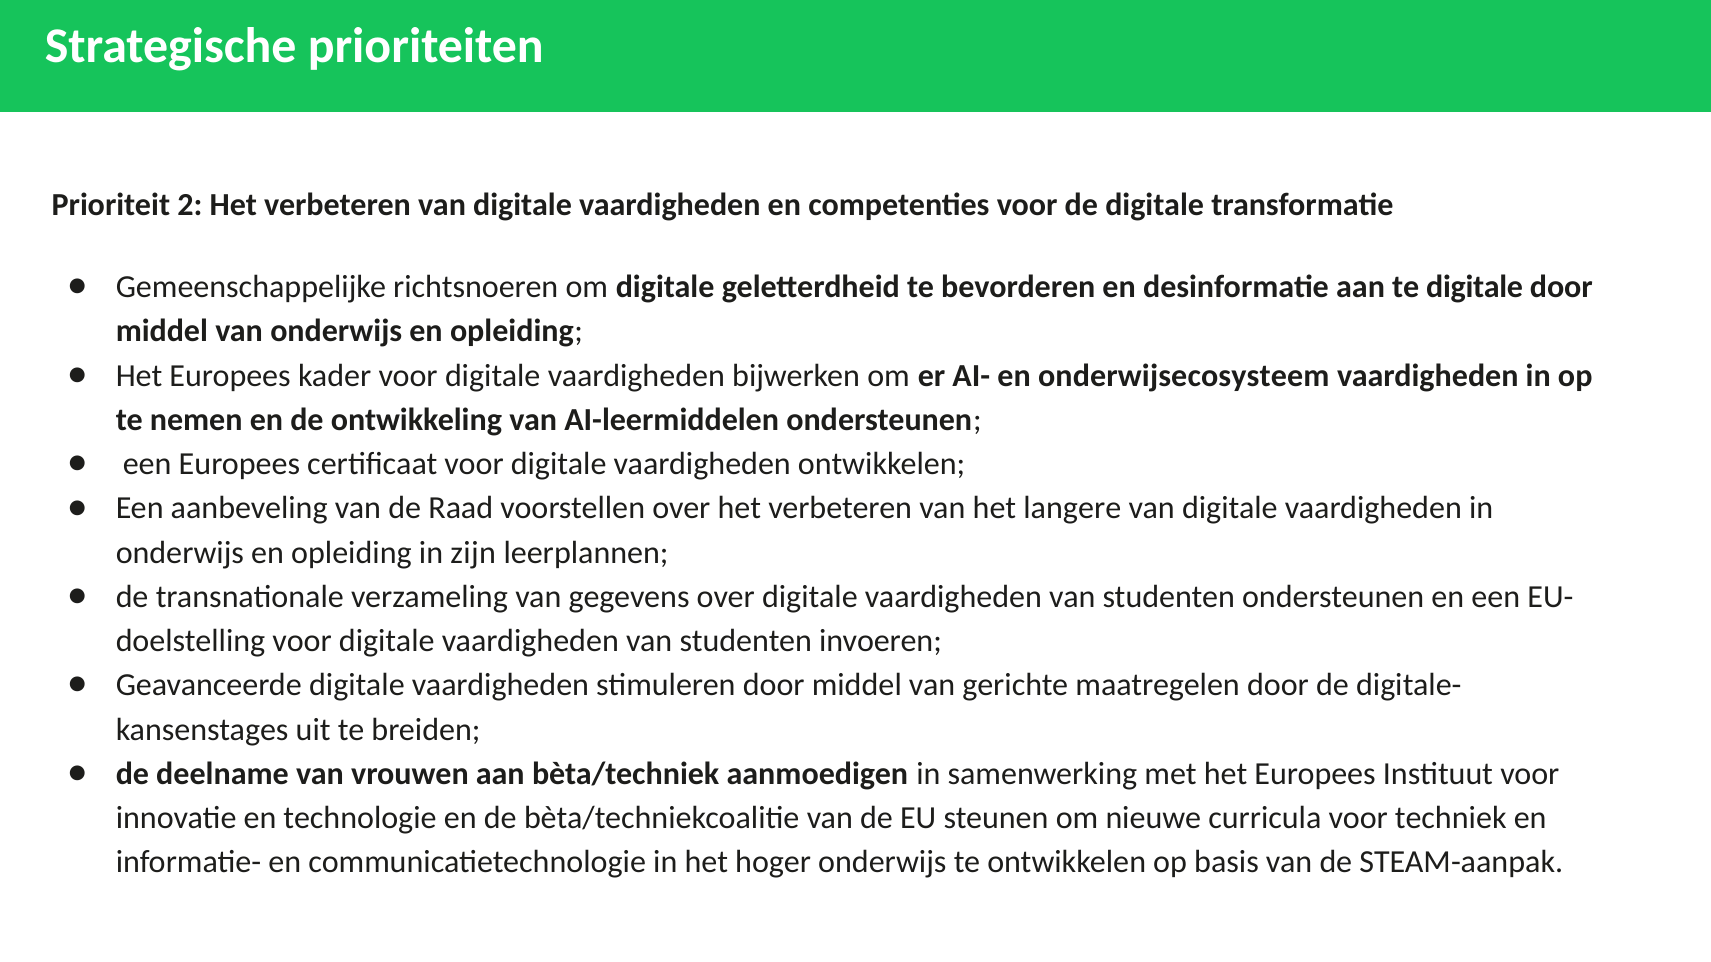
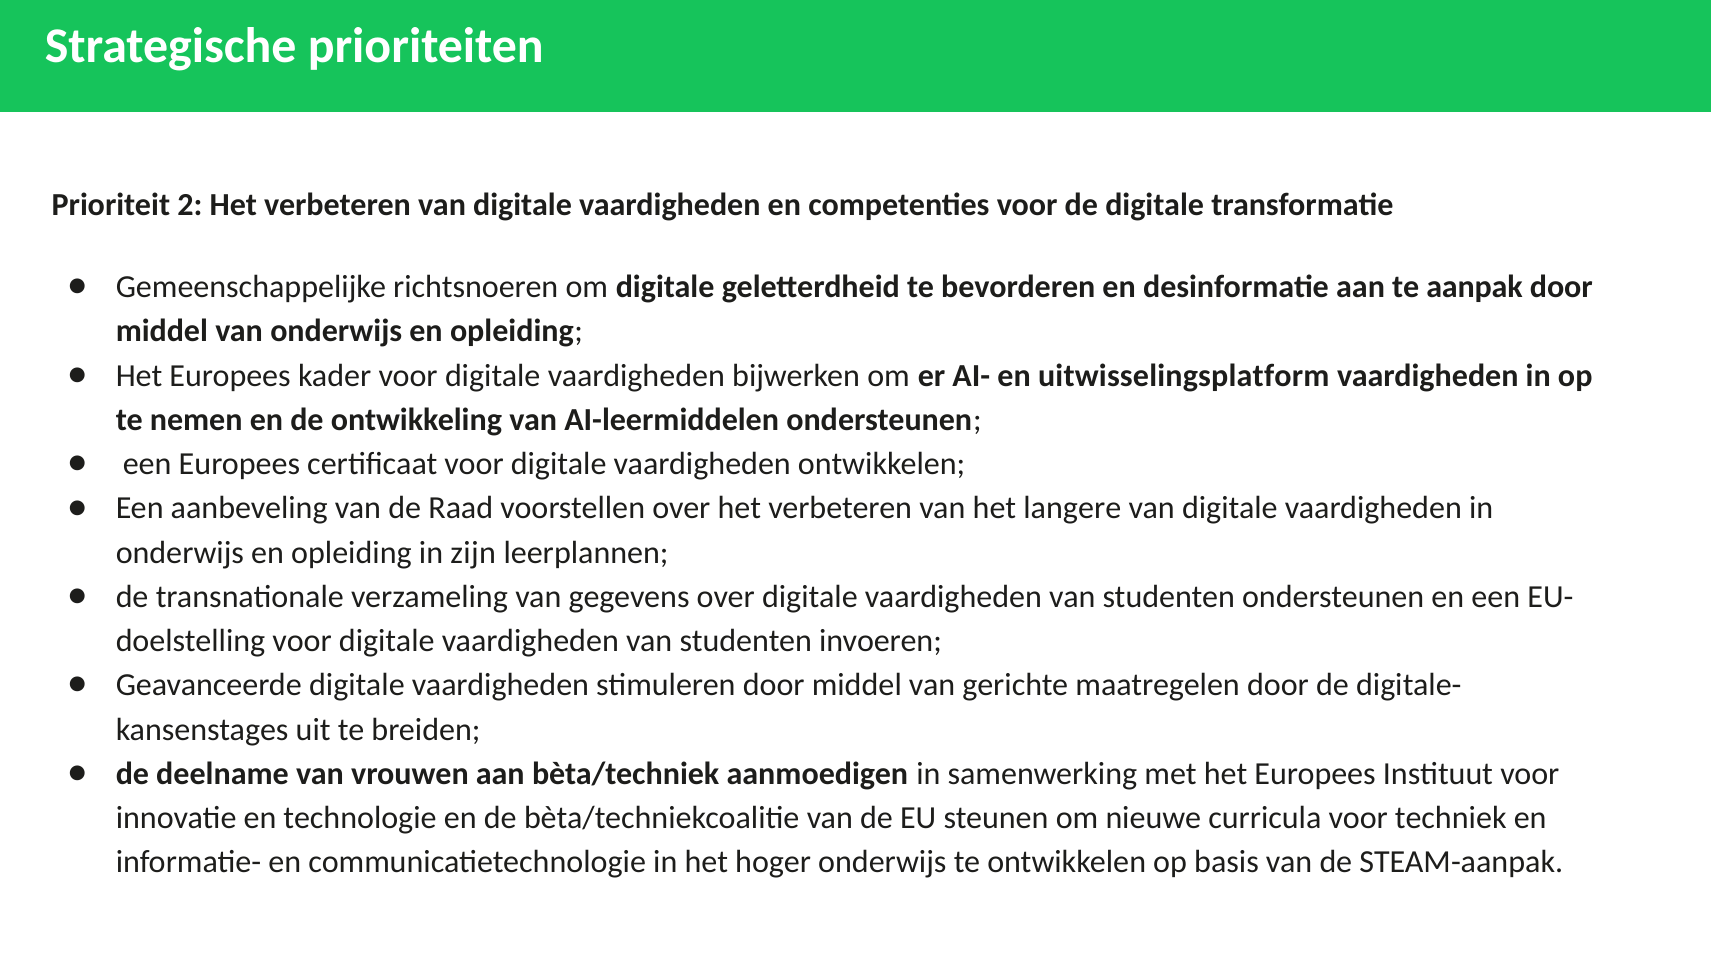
te digitale: digitale -> aanpak
onderwijsecosysteem: onderwijsecosysteem -> uitwisselingsplatform
